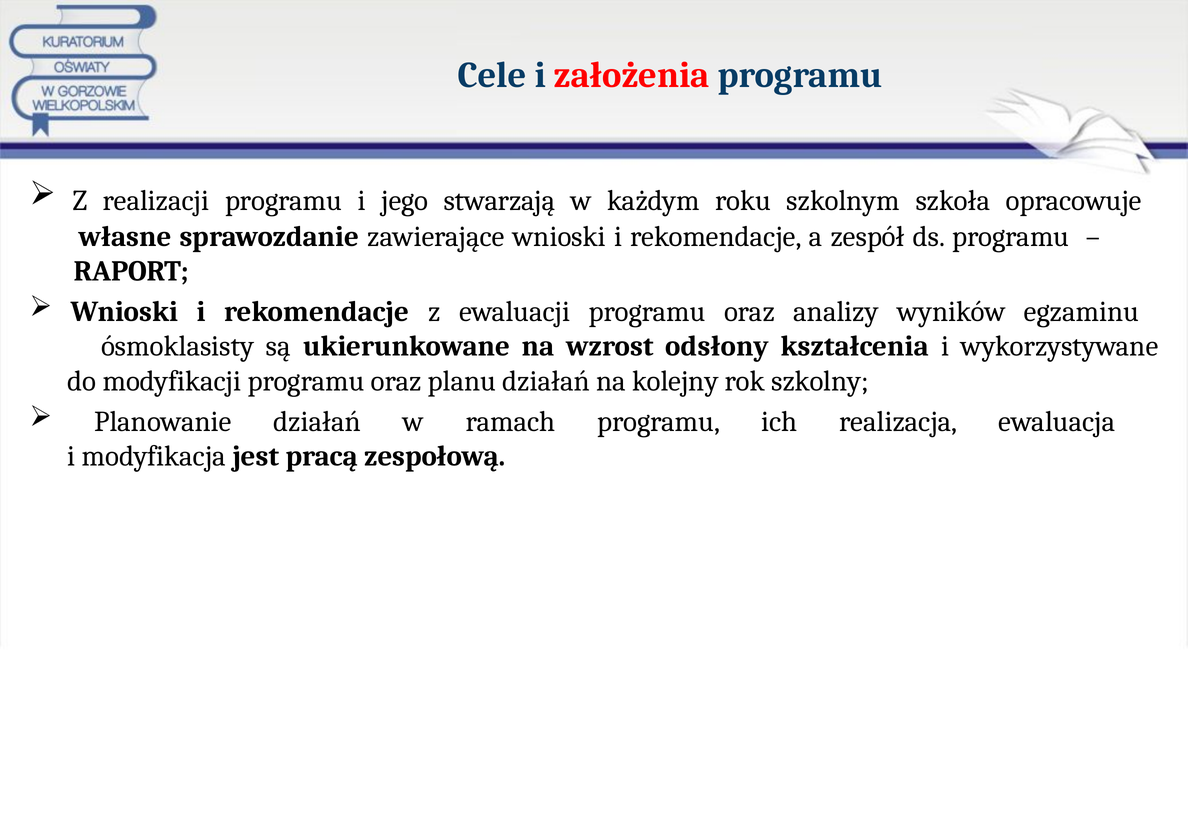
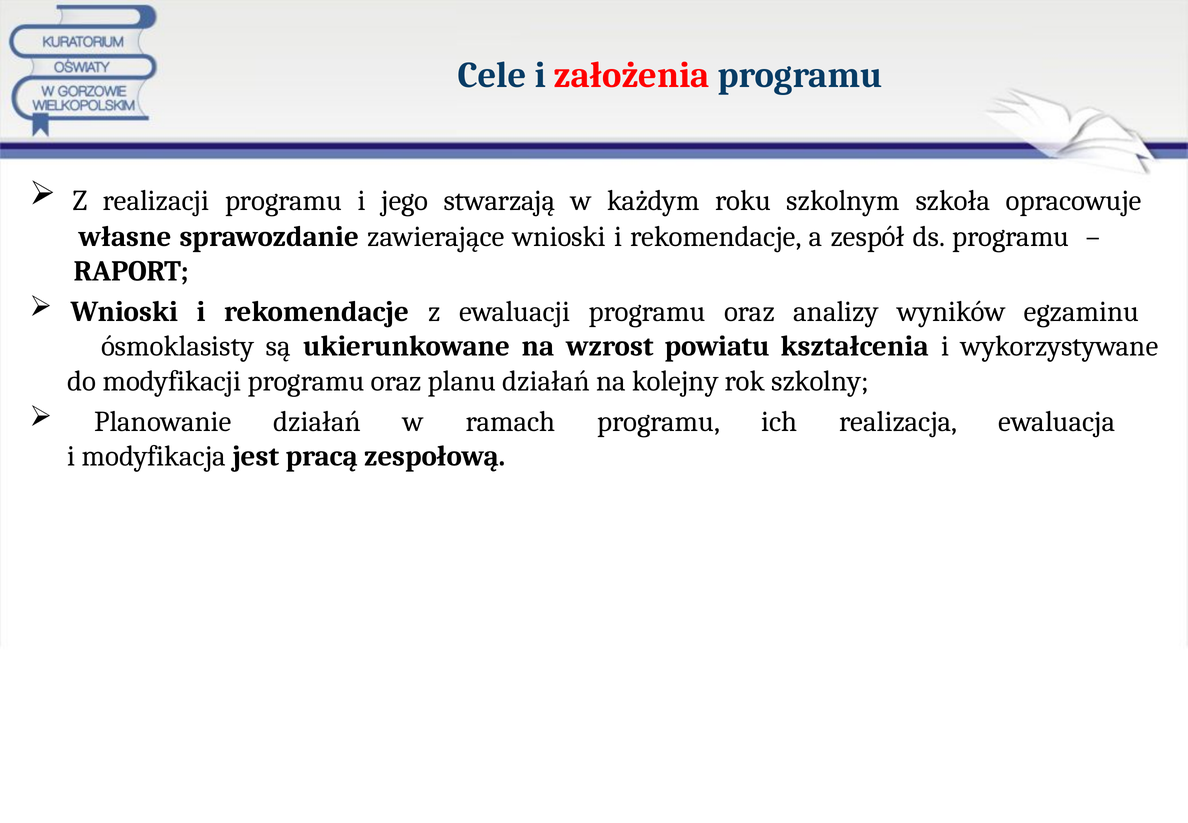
odsłony: odsłony -> powiatu
